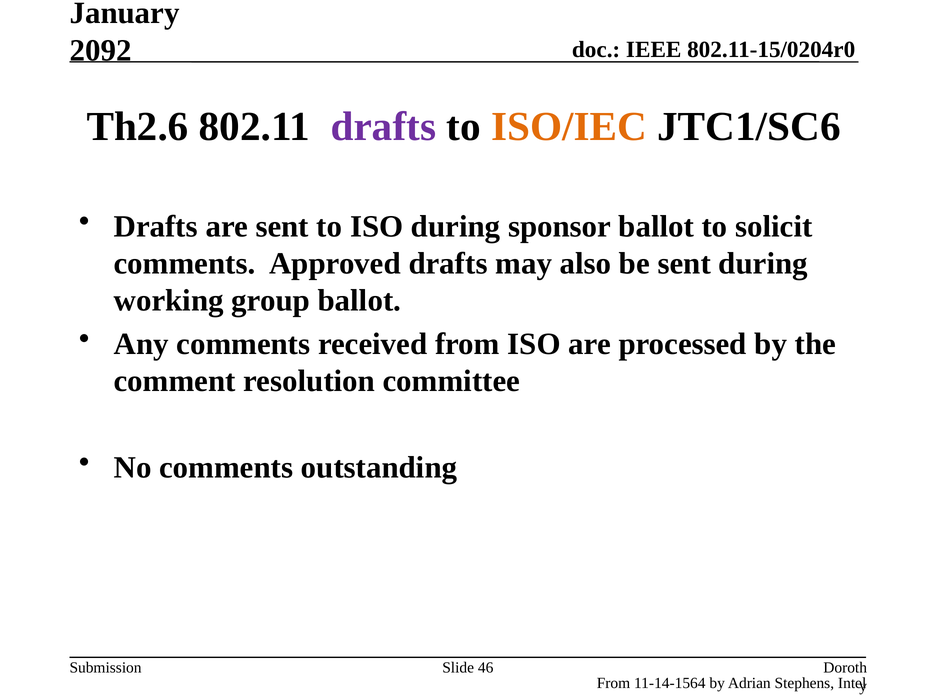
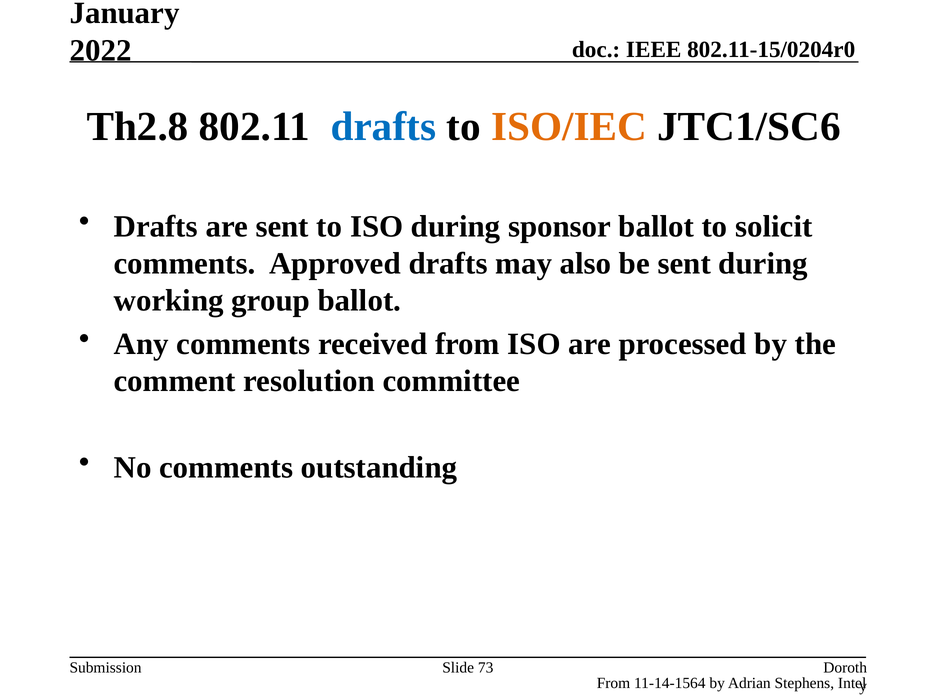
2092: 2092 -> 2022
Th2.6: Th2.6 -> Th2.8
drafts at (383, 127) colour: purple -> blue
46: 46 -> 73
